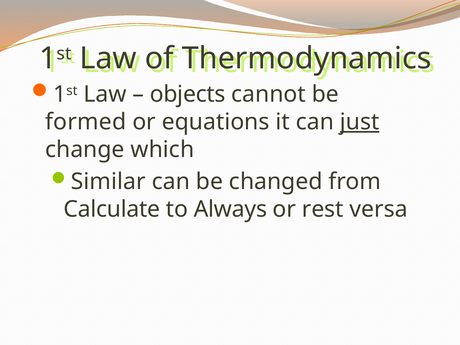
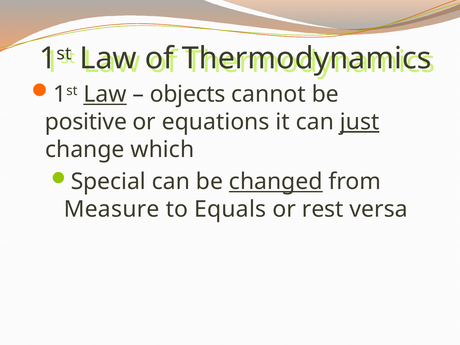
Law at (105, 94) underline: none -> present
formed: formed -> positive
Similar: Similar -> Special
changed underline: none -> present
Calculate: Calculate -> Measure
Always: Always -> Equals
